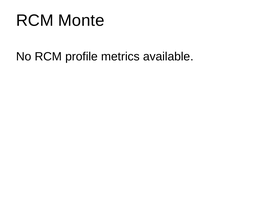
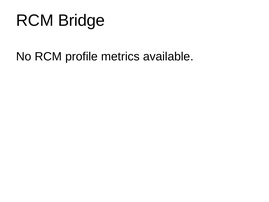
Monte: Monte -> Bridge
